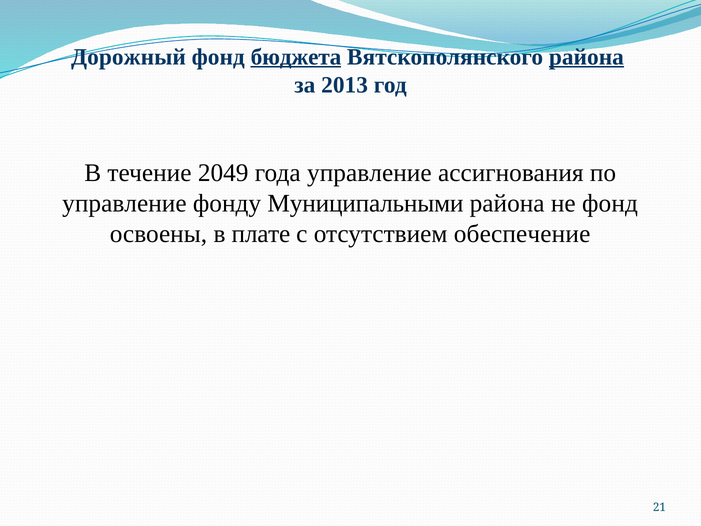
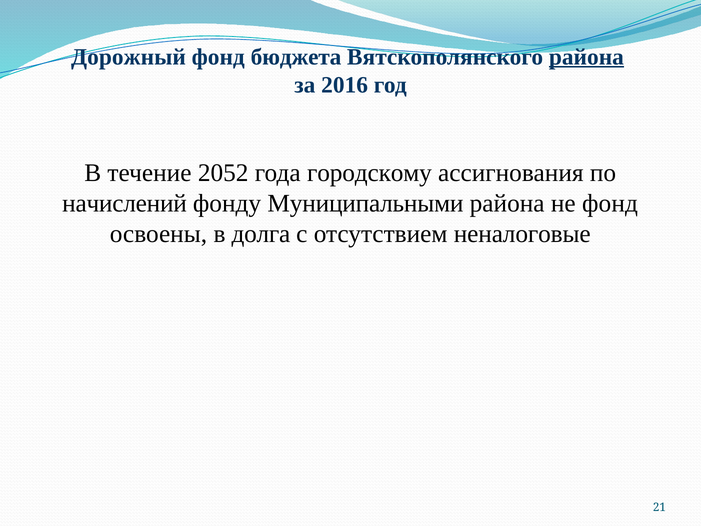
бюджета underline: present -> none
2013: 2013 -> 2016
2049: 2049 -> 2052
года управление: управление -> городскому
управление at (124, 203): управление -> начислений
плате: плате -> долга
обеспечение: обеспечение -> неналоговые
